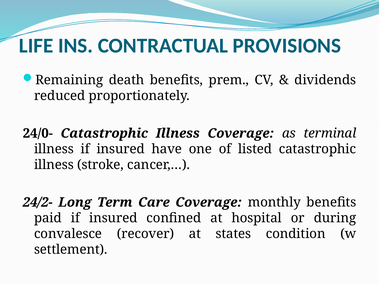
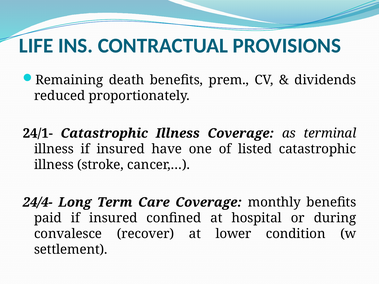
24/0-: 24/0- -> 24/1-
24/2-: 24/2- -> 24/4-
states: states -> lower
